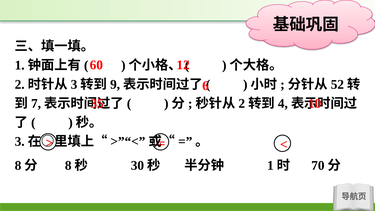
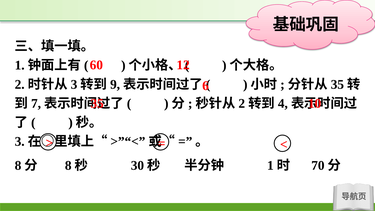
52 at (337, 84): 52 -> 35
